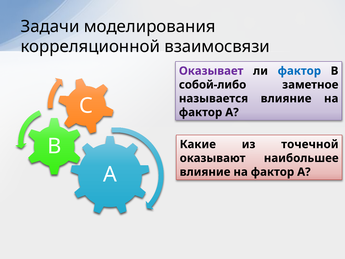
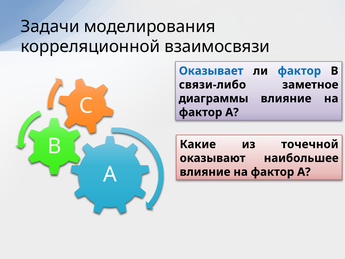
Оказывает colour: purple -> blue
собой-либо: собой-либо -> связи-либо
называется: называется -> диаграммы
